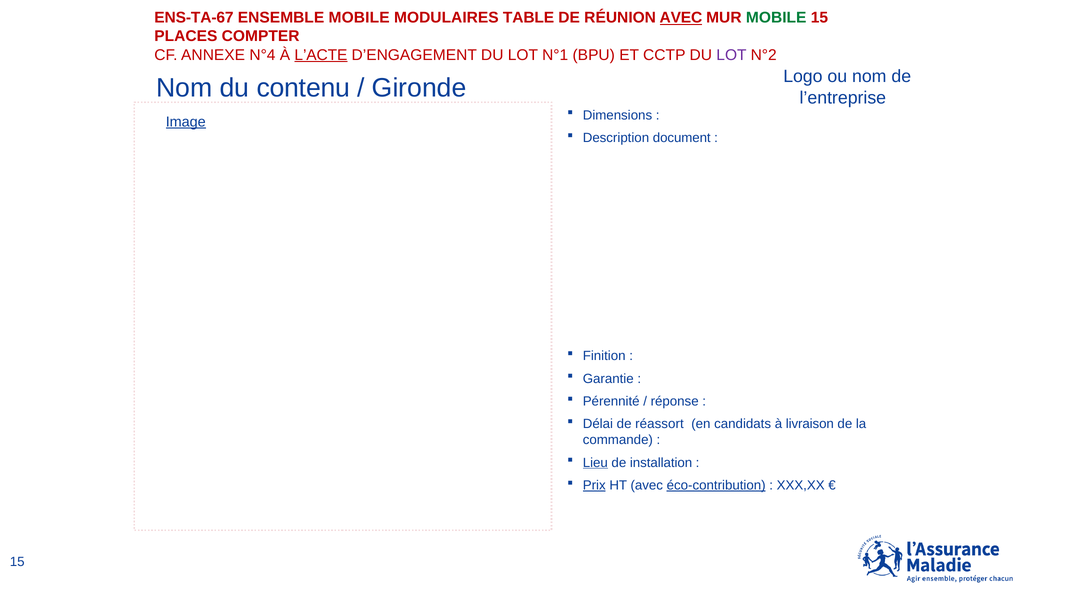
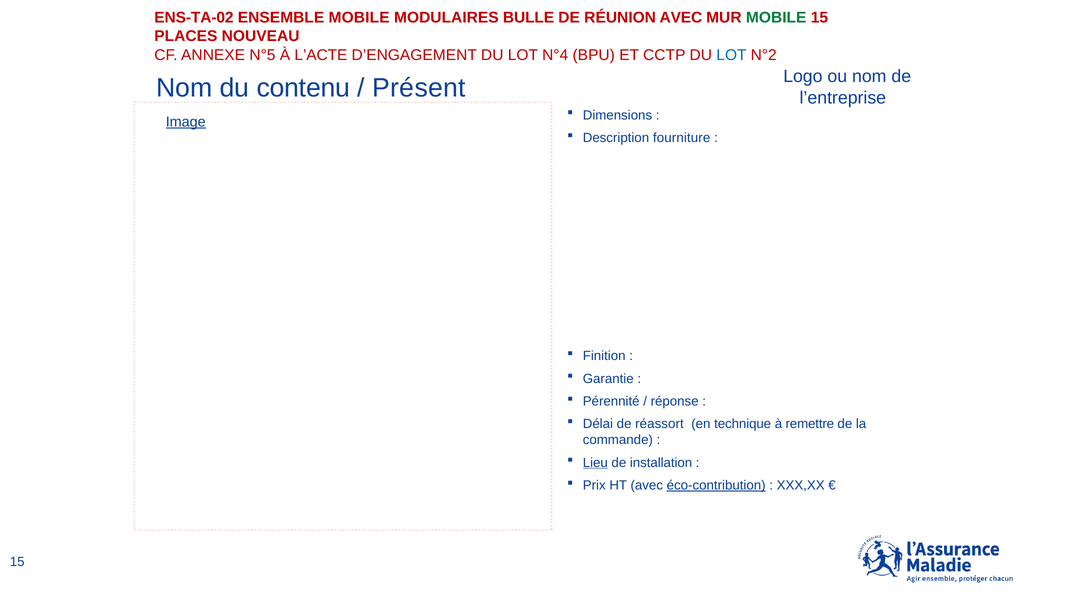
ENS-TA-67: ENS-TA-67 -> ENS-TA-02
TABLE: TABLE -> BULLE
AVEC at (681, 18) underline: present -> none
COMPTER: COMPTER -> NOUVEAU
N°4: N°4 -> N°5
L’ACTE underline: present -> none
N°1: N°1 -> N°4
LOT at (731, 55) colour: purple -> blue
Gironde: Gironde -> Présent
document: document -> fourniture
candidats: candidats -> technique
livraison: livraison -> remettre
Prix underline: present -> none
